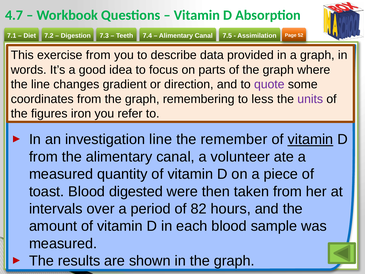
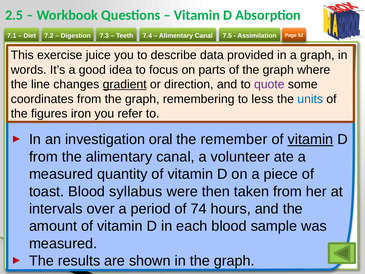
4.7: 4.7 -> 2.5
exercise from: from -> juice
gradient underline: none -> present
units colour: purple -> blue
investigation line: line -> oral
digested: digested -> syllabus
82: 82 -> 74
